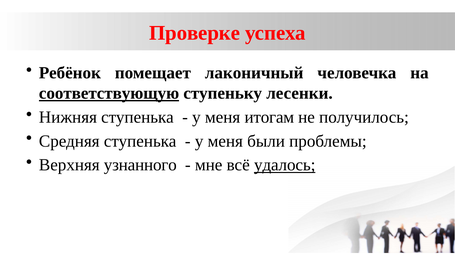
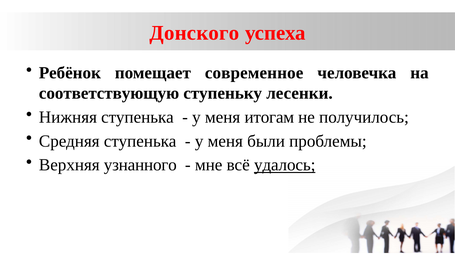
Проверке: Проверке -> Донского
лаконичный: лаконичный -> современное
соответствующую underline: present -> none
